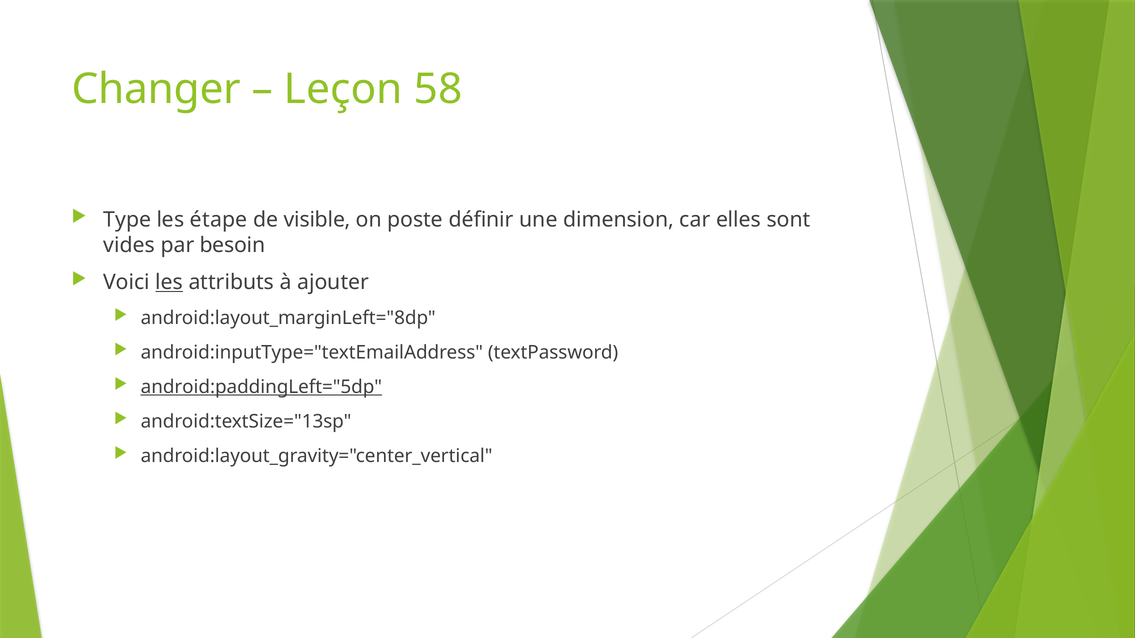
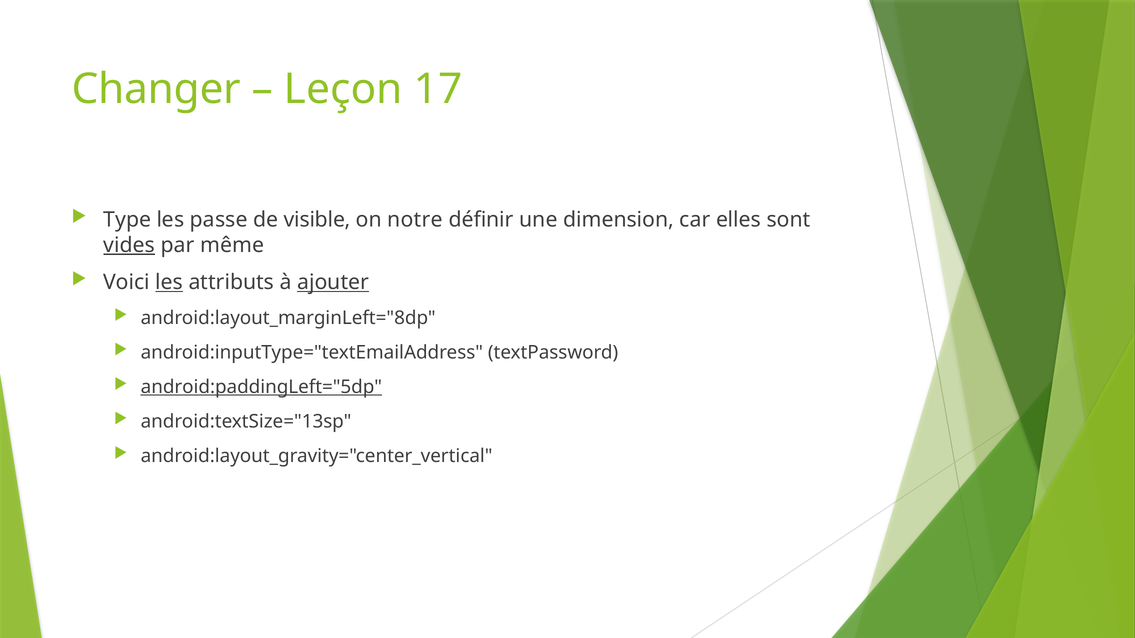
58: 58 -> 17
étape: étape -> passe
poste: poste -> notre
vides underline: none -> present
besoin: besoin -> même
ajouter underline: none -> present
